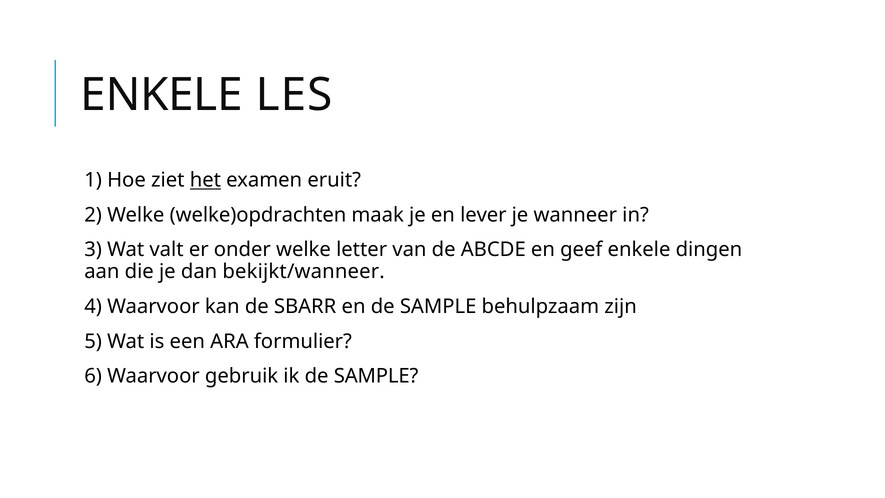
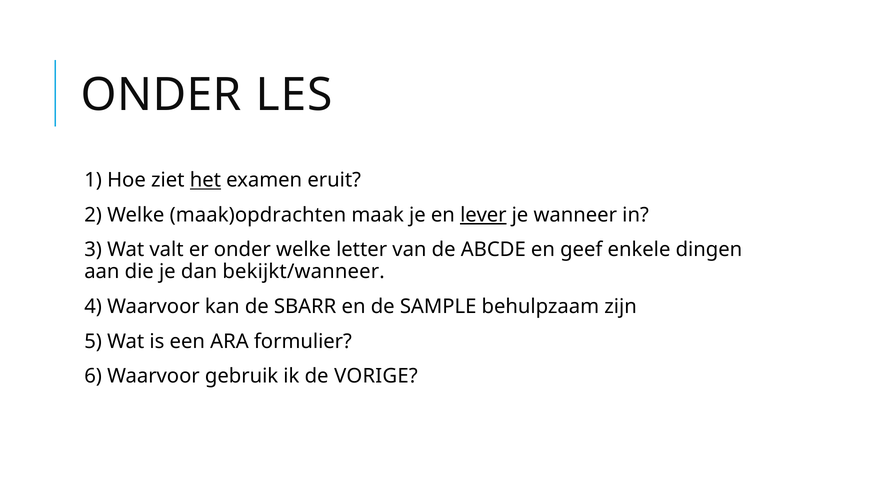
ENKELE at (162, 95): ENKELE -> ONDER
welke)opdrachten: welke)opdrachten -> maak)opdrachten
lever underline: none -> present
ik de SAMPLE: SAMPLE -> VORIGE
